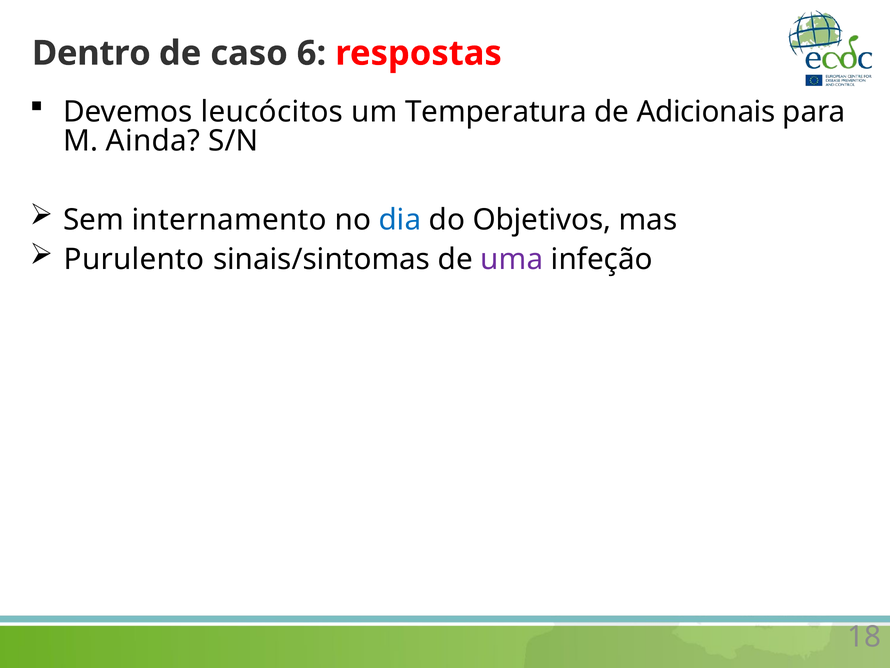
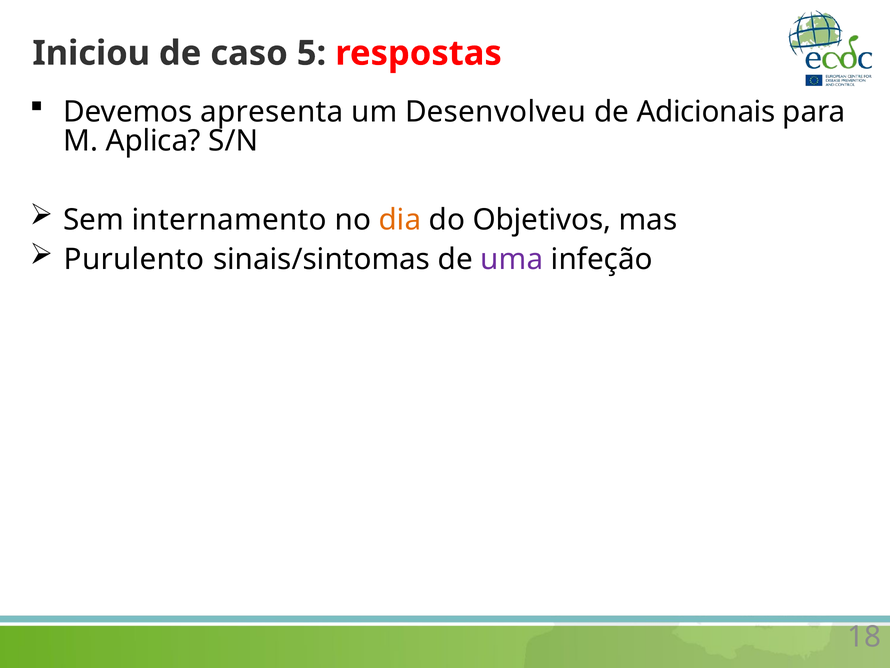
Dentro: Dentro -> Iniciou
6: 6 -> 5
leucócitos: leucócitos -> apresenta
Temperatura: Temperatura -> Desenvolveu
Ainda: Ainda -> Aplica
dia colour: blue -> orange
